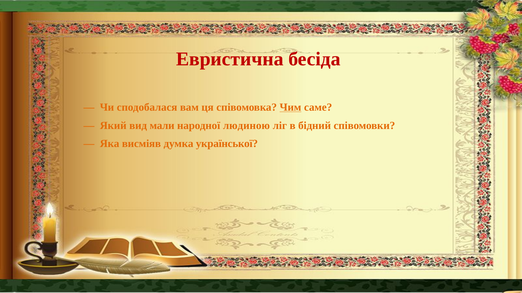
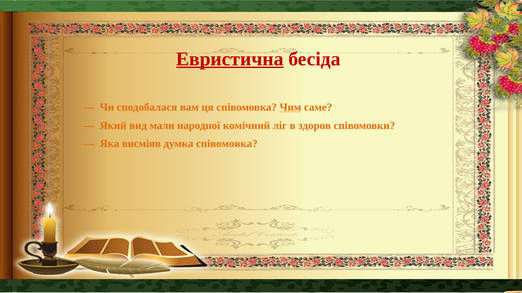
Евристична underline: none -> present
людиною: людиною -> комічний
бідний: бідний -> здоров
думка української: української -> співомовка
